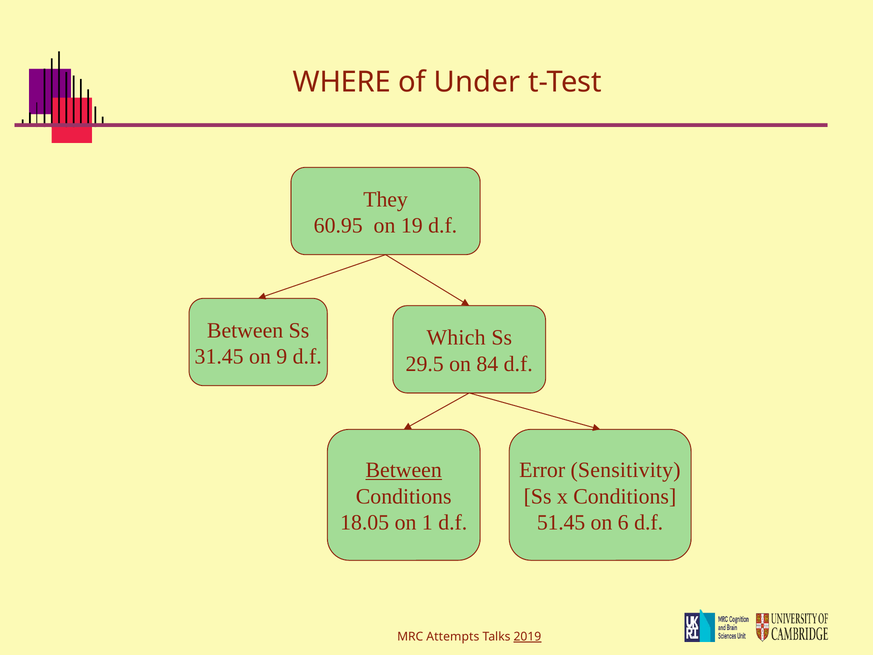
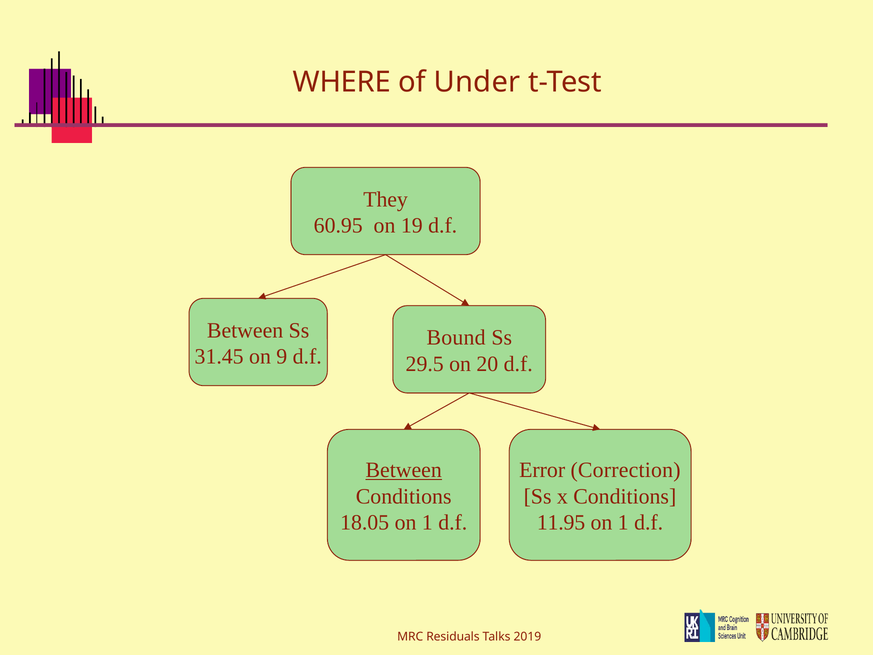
Which: Which -> Bound
84: 84 -> 20
Sensitivity: Sensitivity -> Correction
51.45: 51.45 -> 11.95
6 at (623, 522): 6 -> 1
Attempts: Attempts -> Residuals
2019 underline: present -> none
